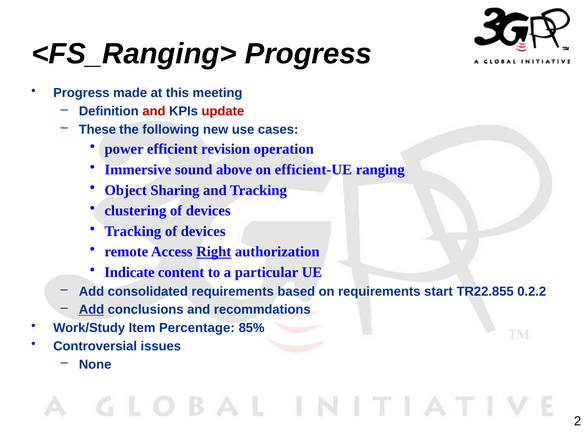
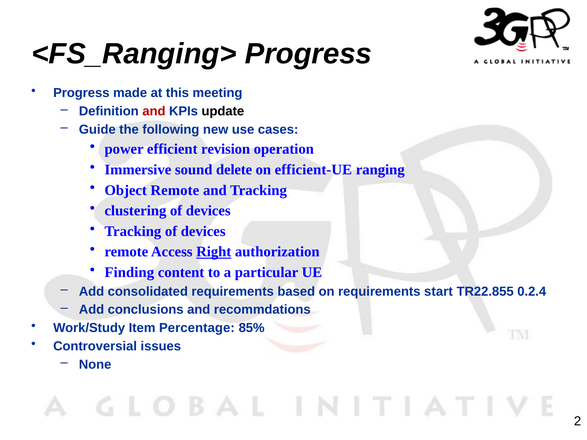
update colour: red -> black
These: These -> Guide
above: above -> delete
Object Sharing: Sharing -> Remote
Indicate: Indicate -> Finding
0.2.2: 0.2.2 -> 0.2.4
Add at (92, 310) underline: present -> none
